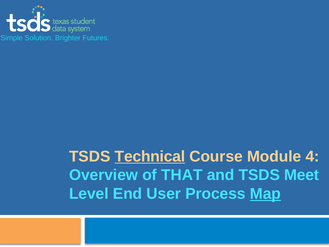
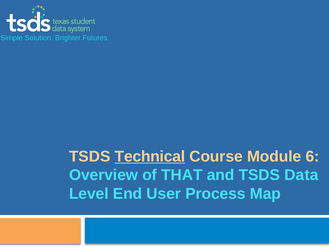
4: 4 -> 6
Meet: Meet -> Data
Map underline: present -> none
